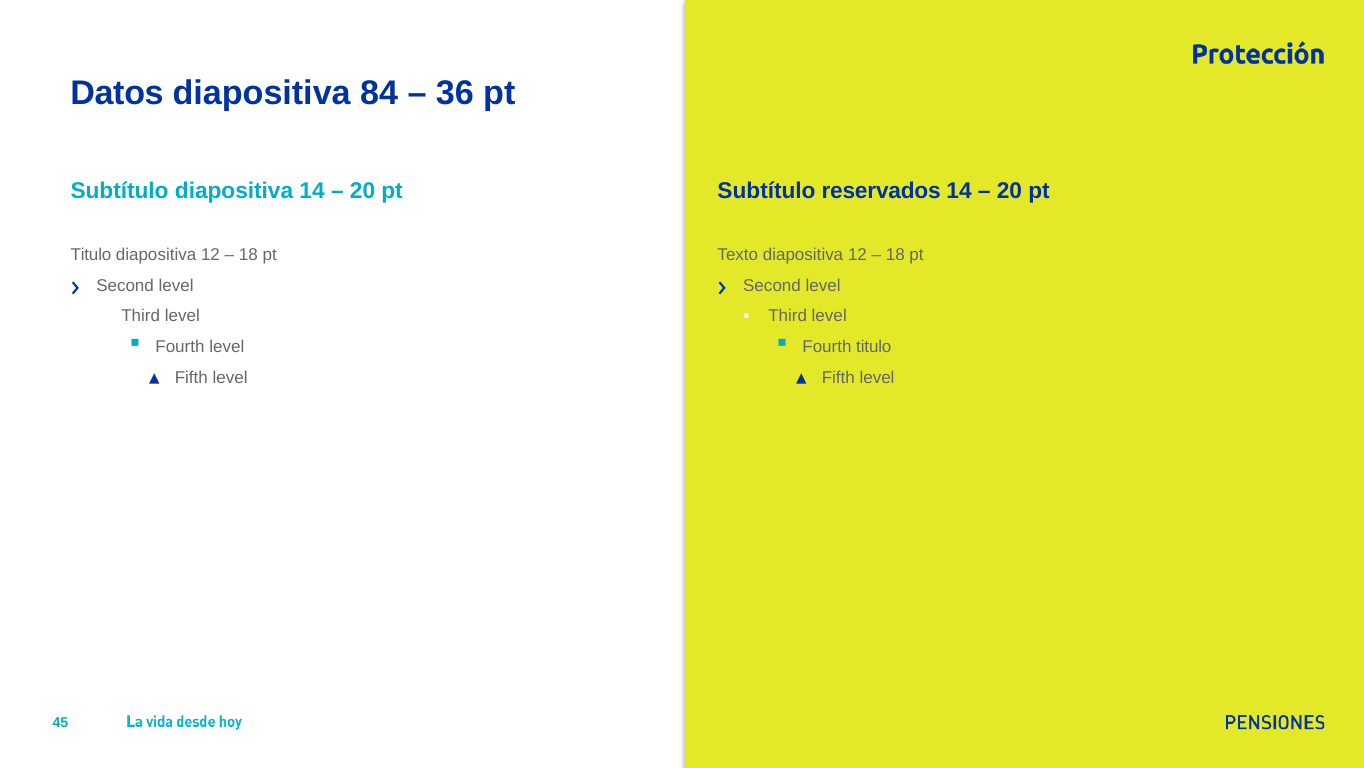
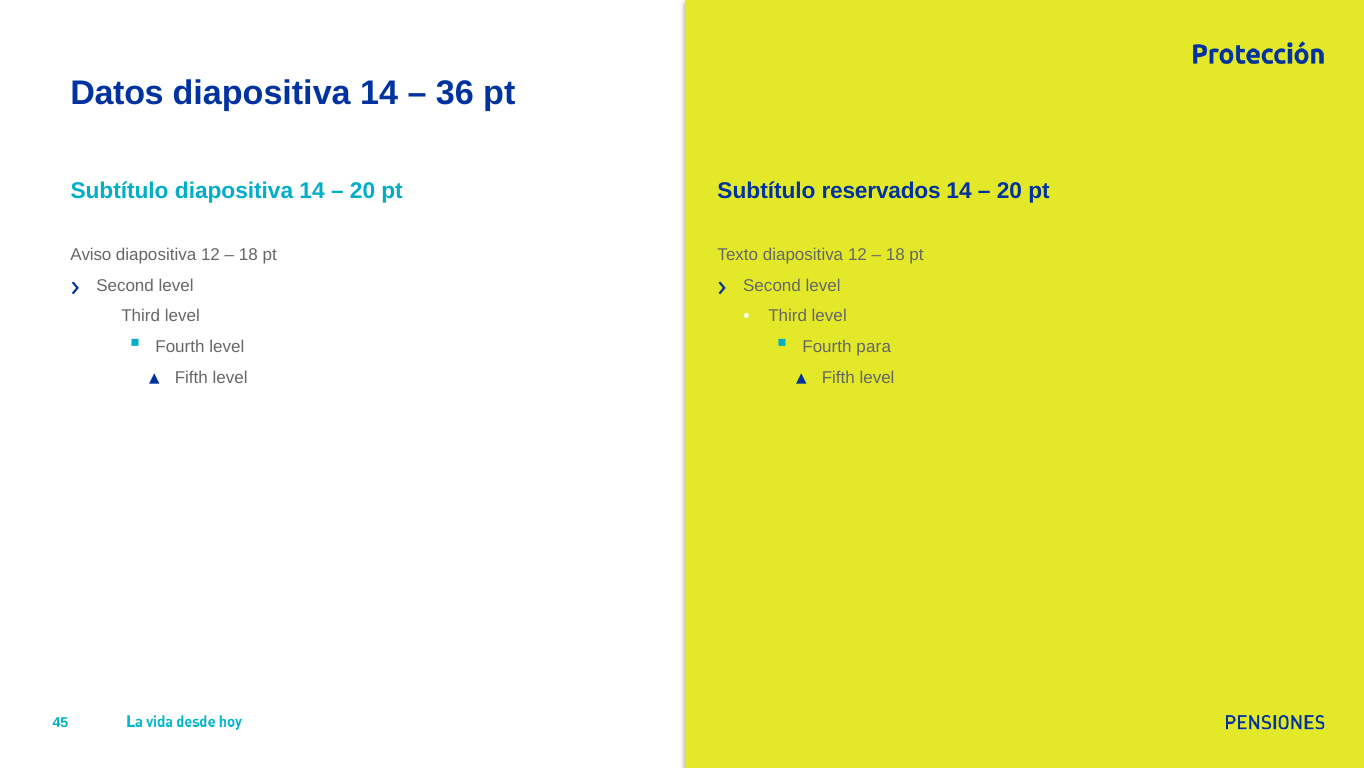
84 at (379, 93): 84 -> 14
Titulo at (91, 254): Titulo -> Aviso
Fourth titulo: titulo -> para
